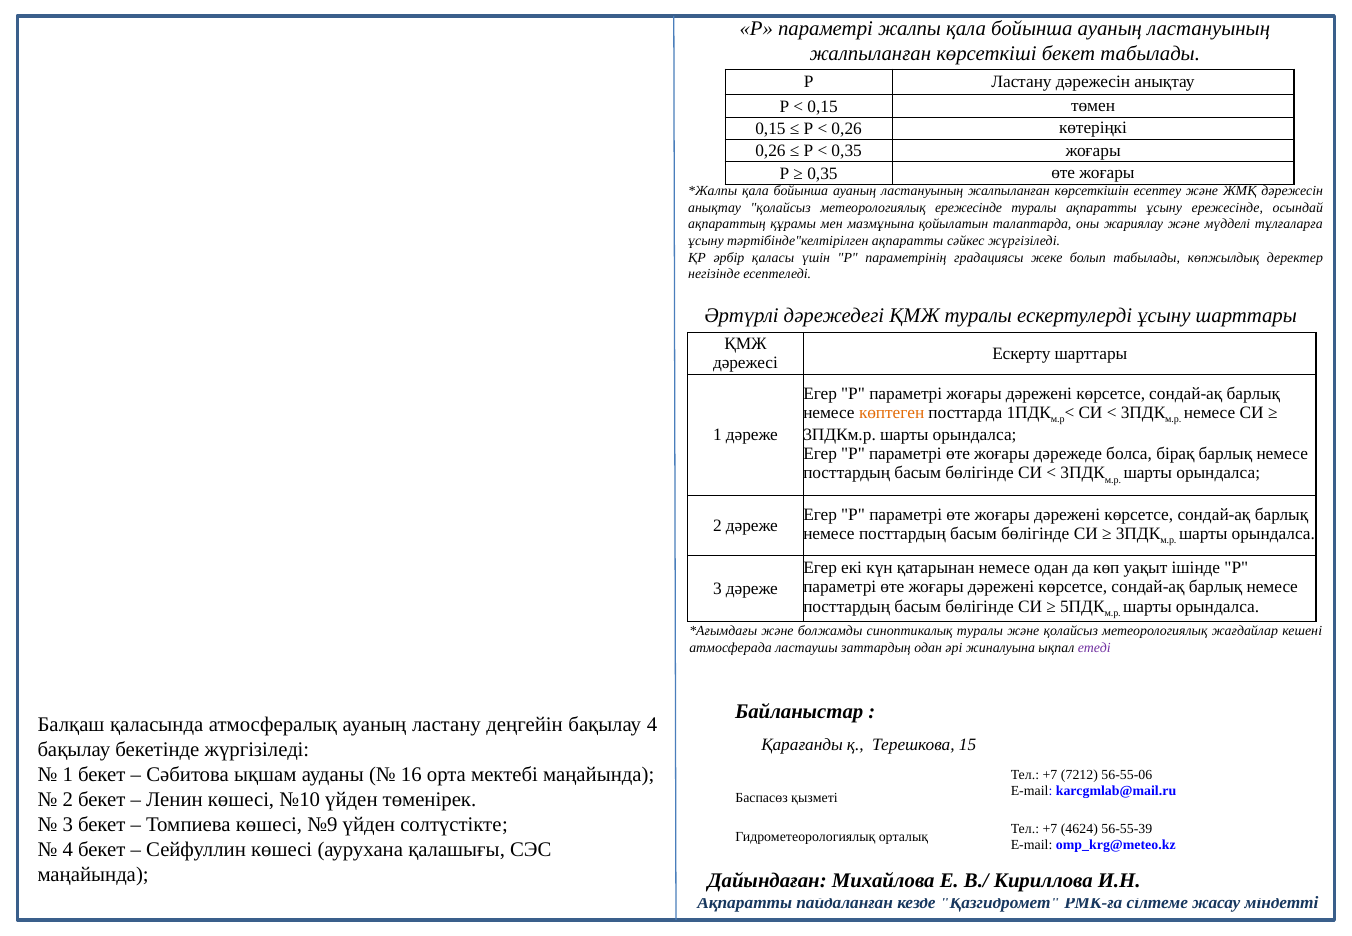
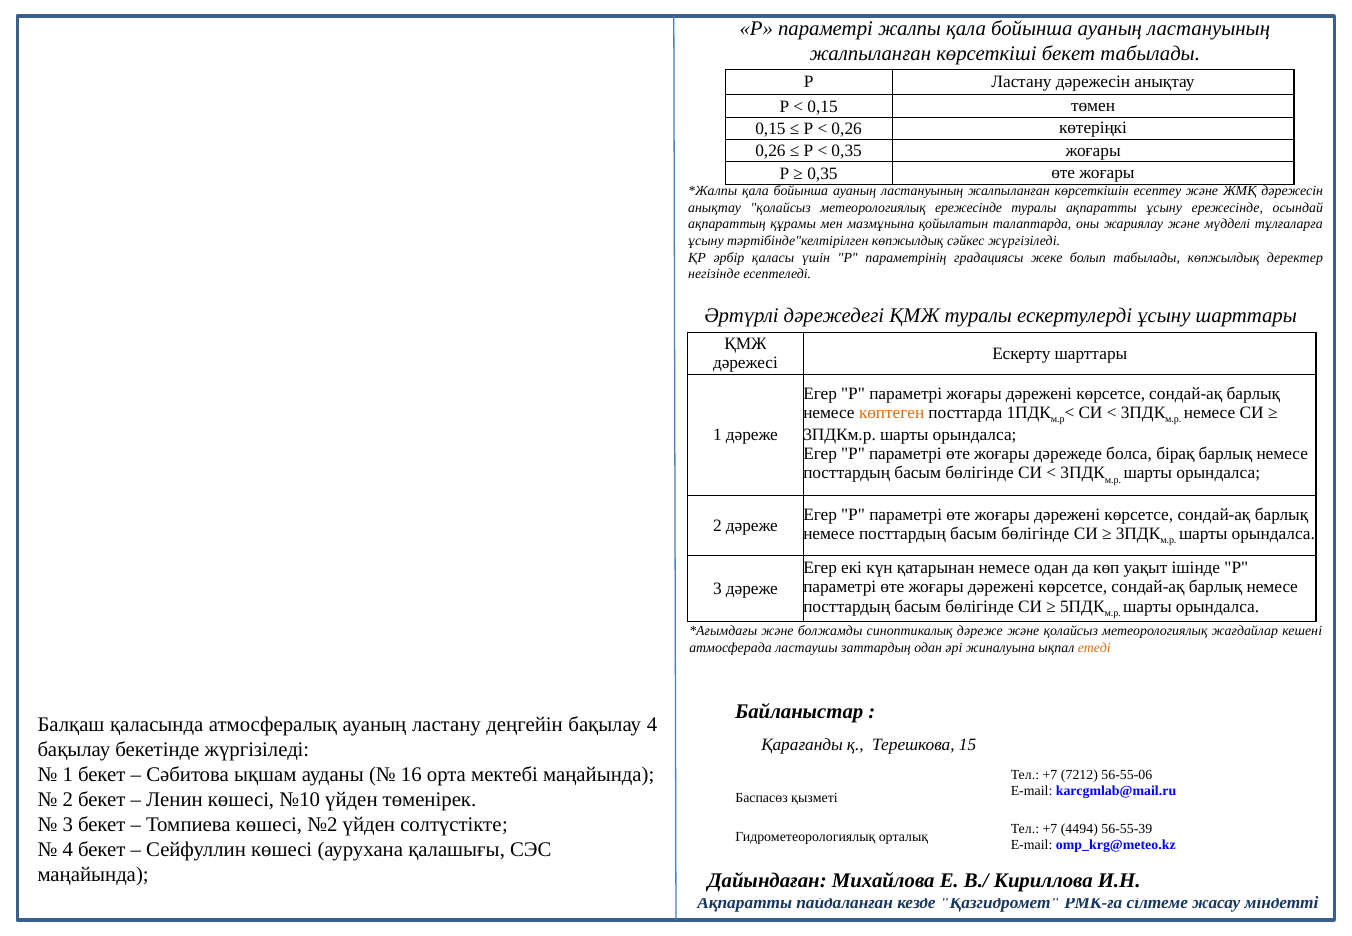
тәртібінде"келтірілген ақпаратты: ақпаратты -> көпжылдық
синоптикалық туралы: туралы -> дәреже
етеді colour: purple -> orange
№9: №9 -> №2
4624: 4624 -> 4494
